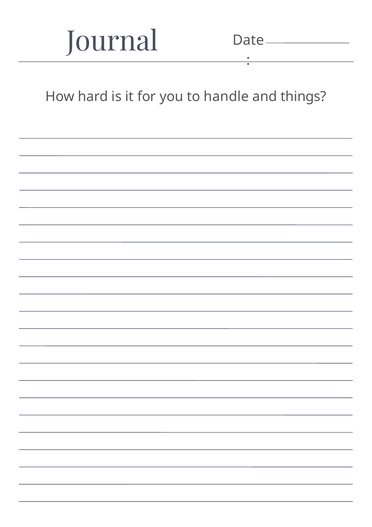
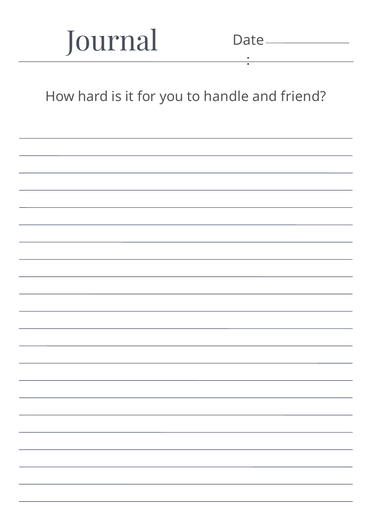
things: things -> friend
